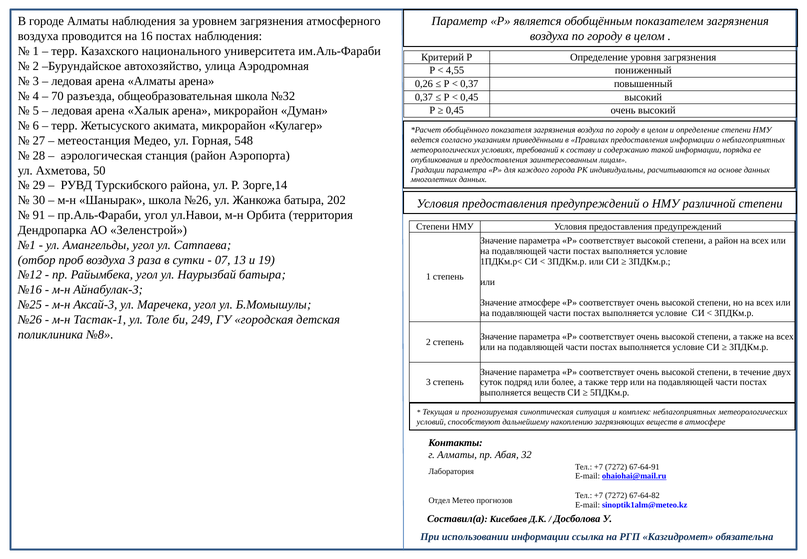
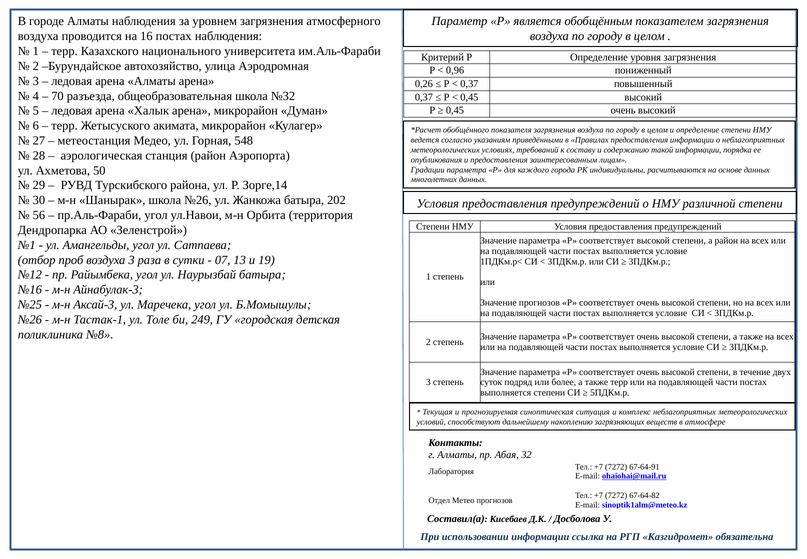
4,55: 4,55 -> 0,96
91: 91 -> 56
Значение атмосфере: атмосфере -> прогнозов
выполняется веществ: веществ -> степени
